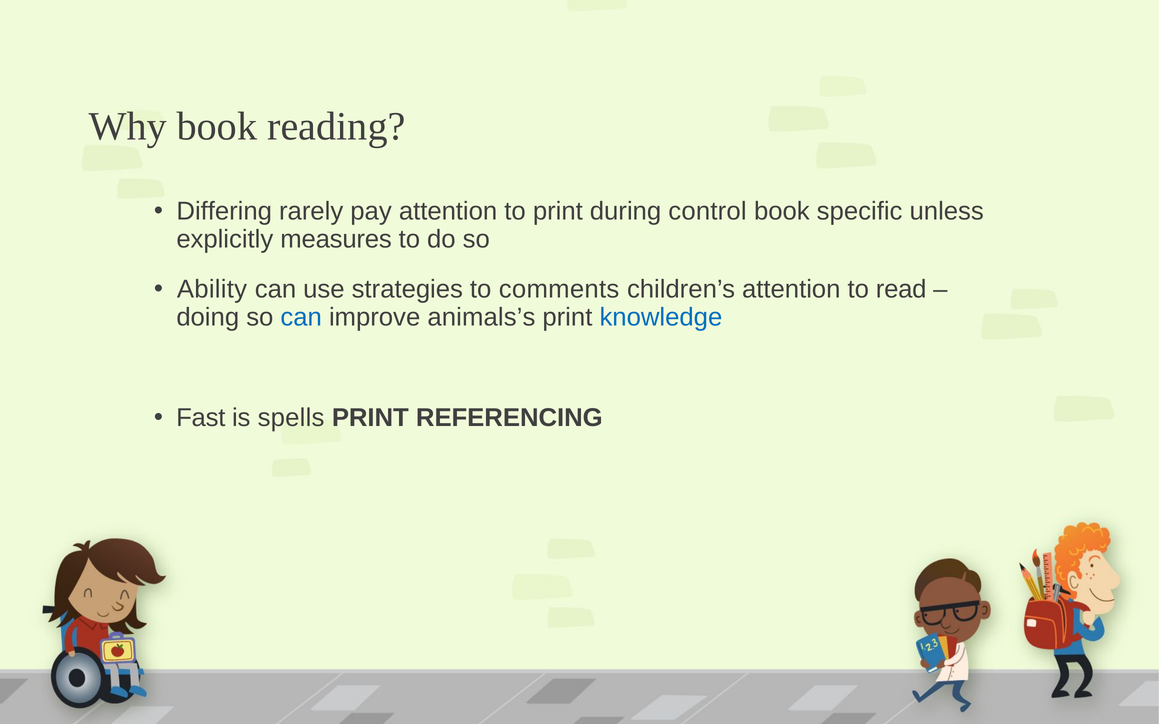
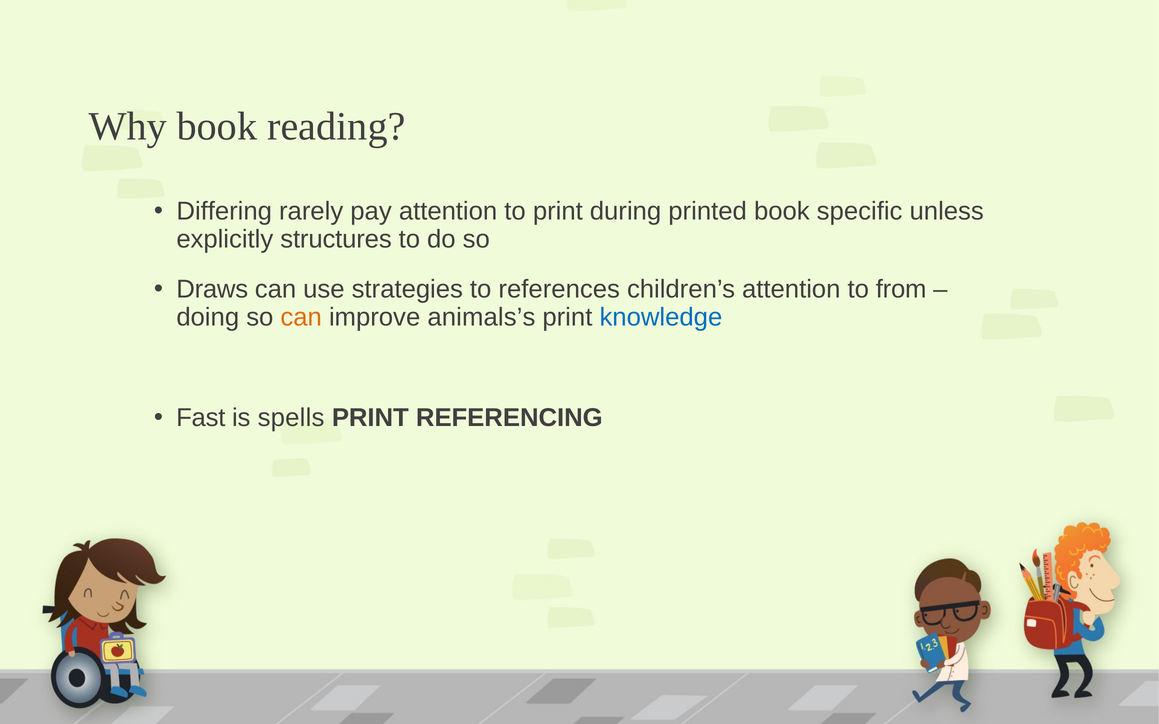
control: control -> printed
measures: measures -> structures
Ability: Ability -> Draws
comments: comments -> references
read: read -> from
can at (301, 317) colour: blue -> orange
